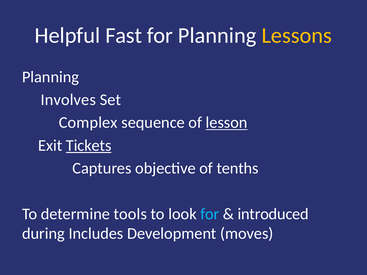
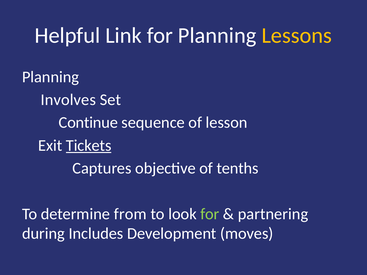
Fast: Fast -> Link
Complex: Complex -> Continue
lesson underline: present -> none
tools: tools -> from
for at (210, 214) colour: light blue -> light green
introduced: introduced -> partnering
